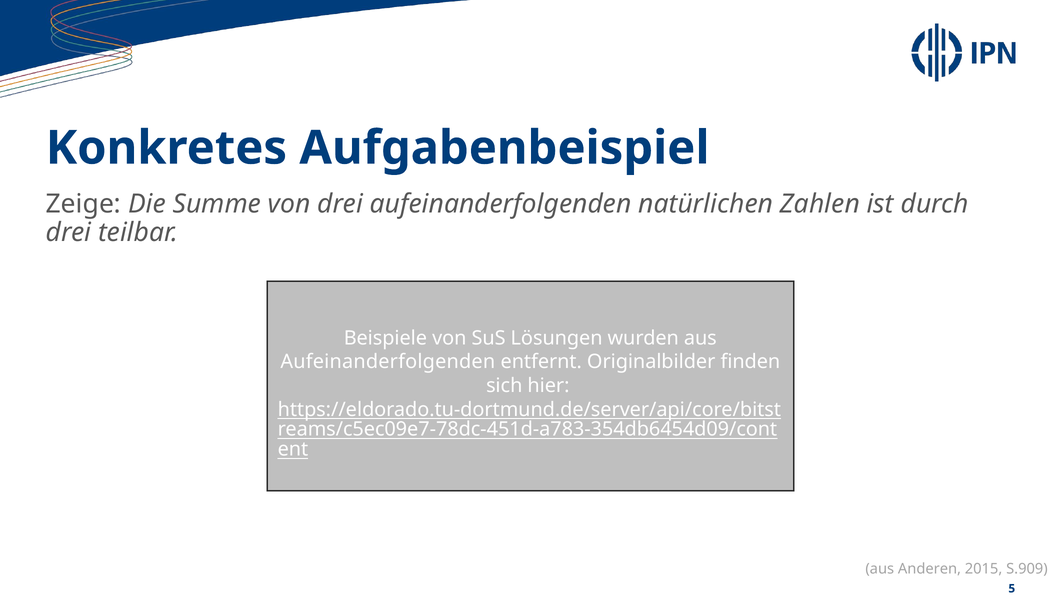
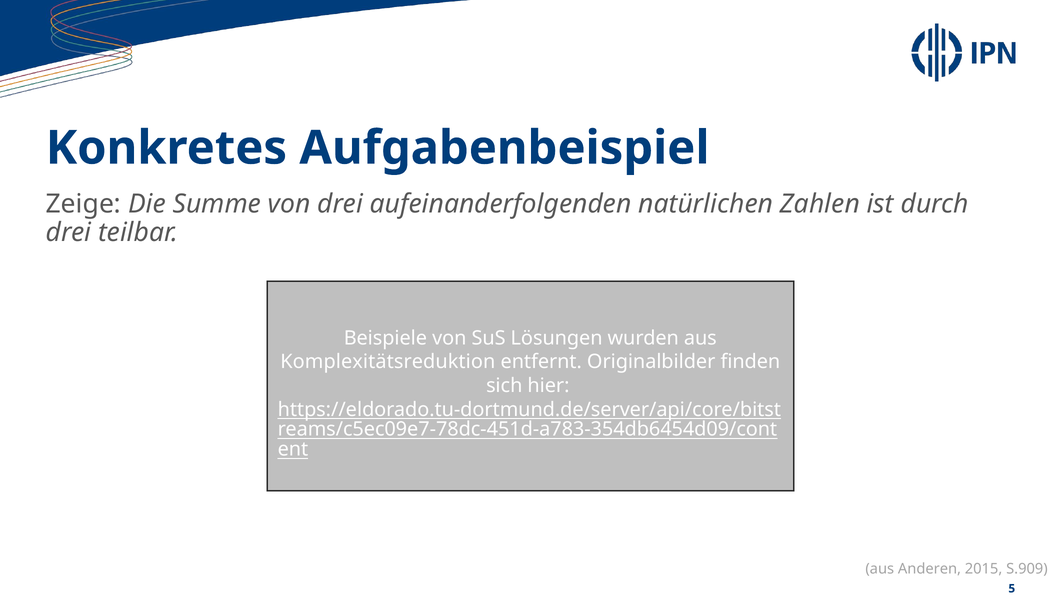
Aufeinanderfolgenden at (388, 362): Aufeinanderfolgenden -> Komplexitätsreduktion
